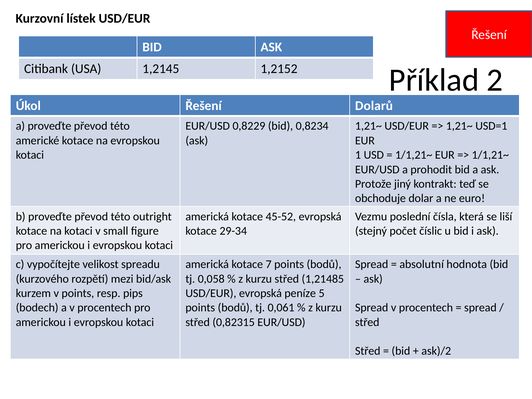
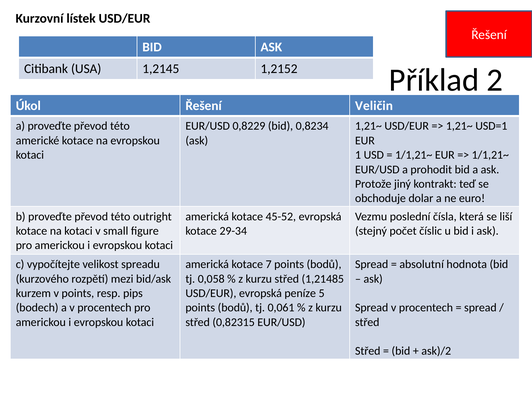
Dolarů: Dolarů -> Veličin
